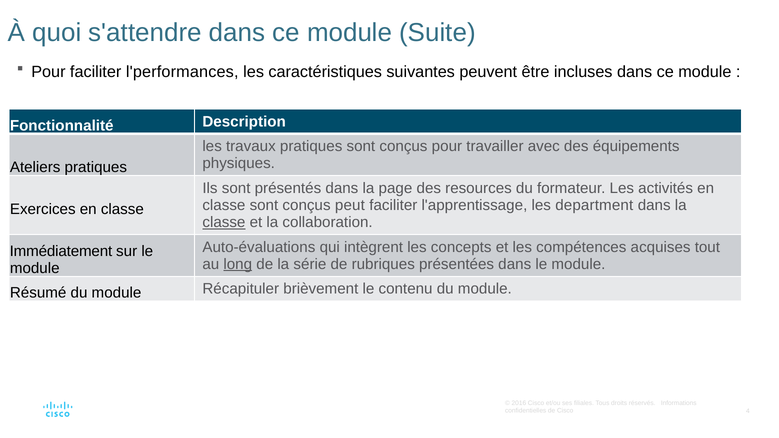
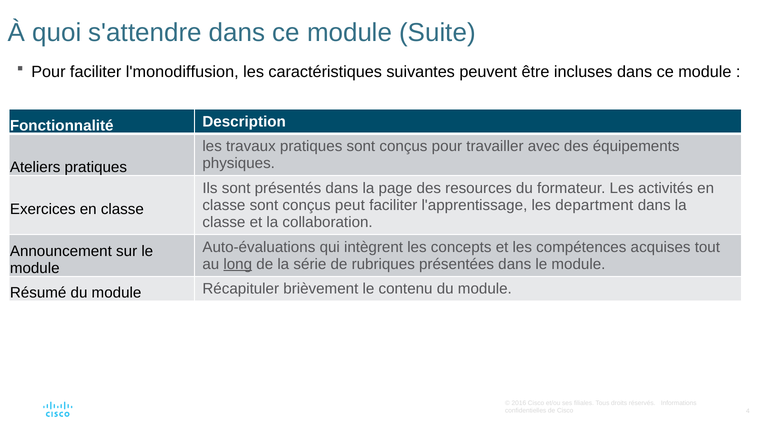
l'performances: l'performances -> l'monodiffusion
classe at (224, 222) underline: present -> none
Immédiatement: Immédiatement -> Announcement
